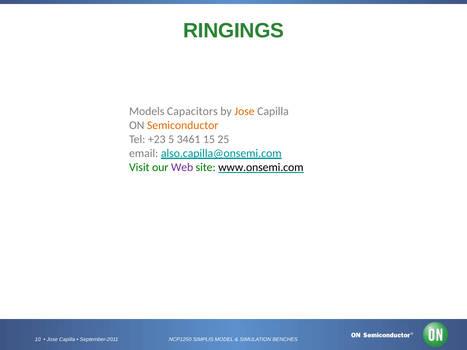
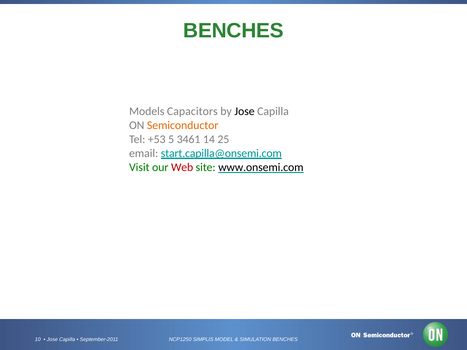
RINGINGS at (234, 31): RINGINGS -> BENCHES
Jose at (245, 111) colour: orange -> black
+23: +23 -> +53
15: 15 -> 14
also.capilla@onsemi.com: also.capilla@onsemi.com -> start.capilla@onsemi.com
Web colour: purple -> red
